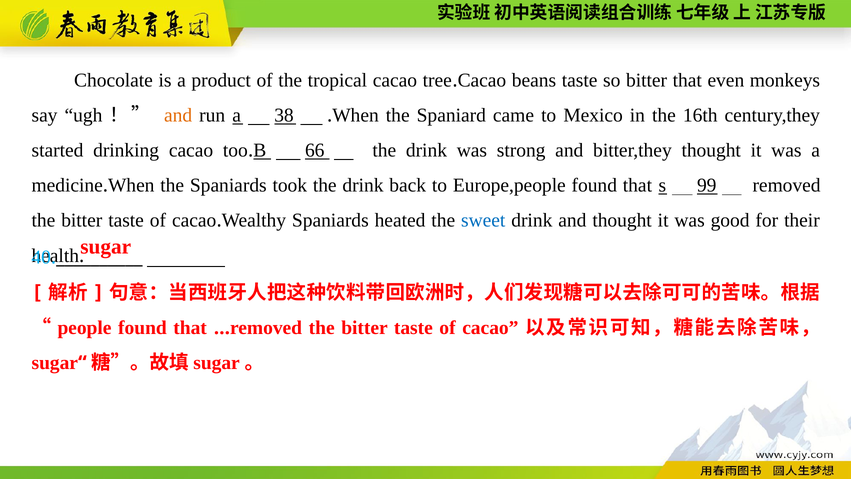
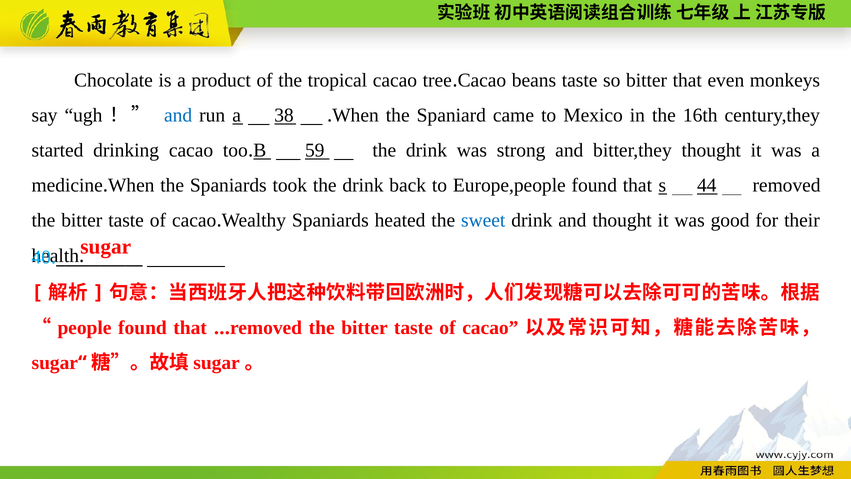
and at (178, 115) colour: orange -> blue
66: 66 -> 59
99: 99 -> 44
